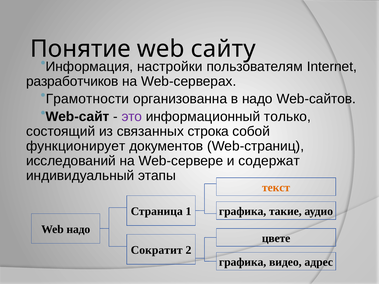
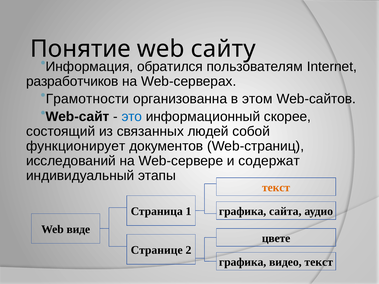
настройки: настройки -> обратился
в надо: надо -> этом
это colour: purple -> blue
только: только -> скорее
строка: строка -> людей
такие: такие -> сайта
Web надо: надо -> виде
Сократит: Сократит -> Странице
видео адрес: адрес -> текст
